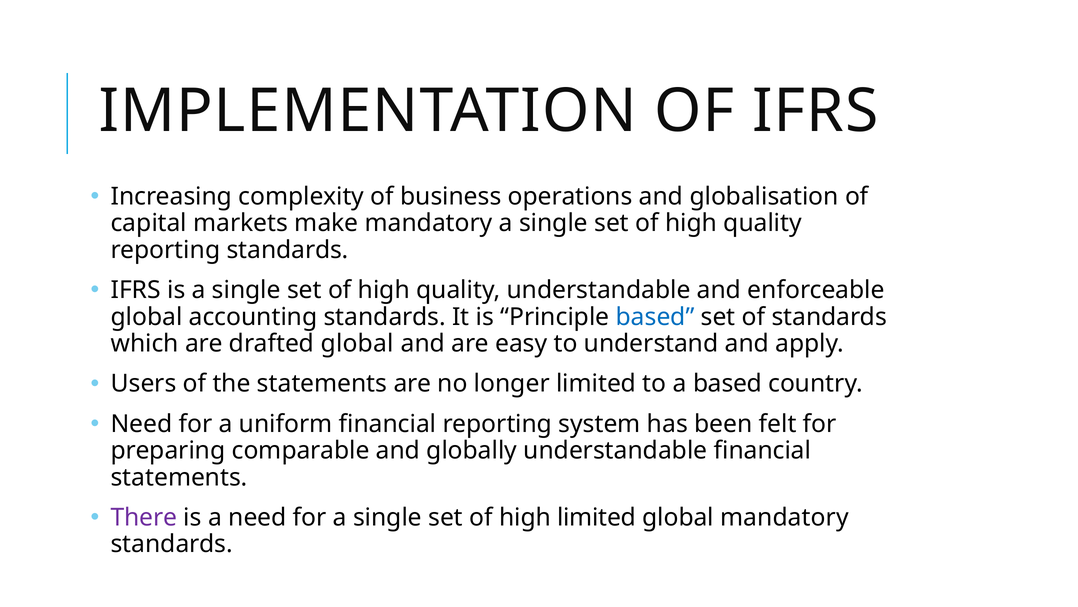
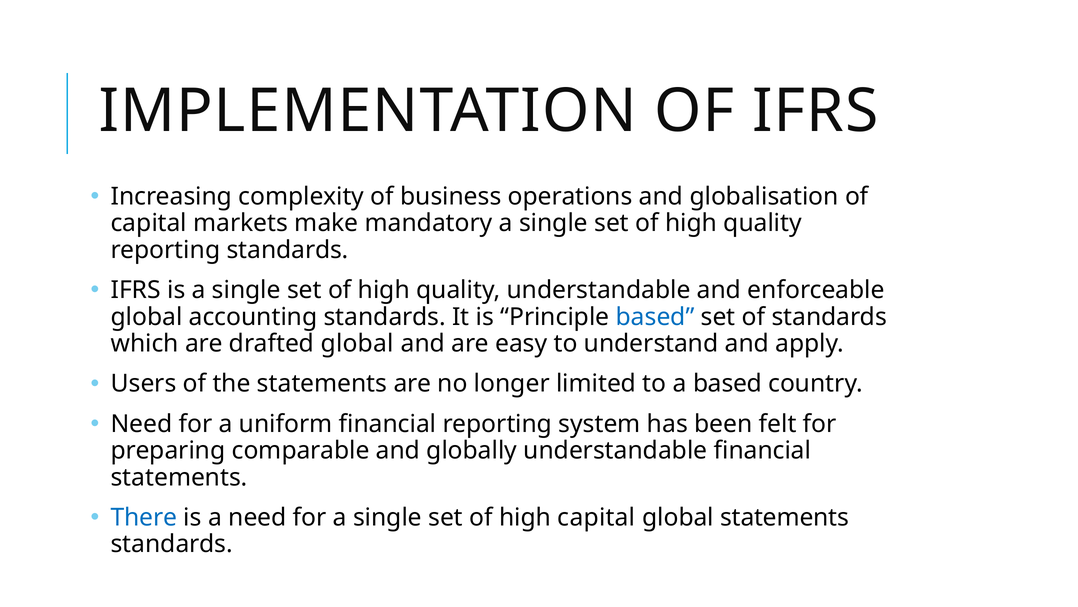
There colour: purple -> blue
high limited: limited -> capital
global mandatory: mandatory -> statements
